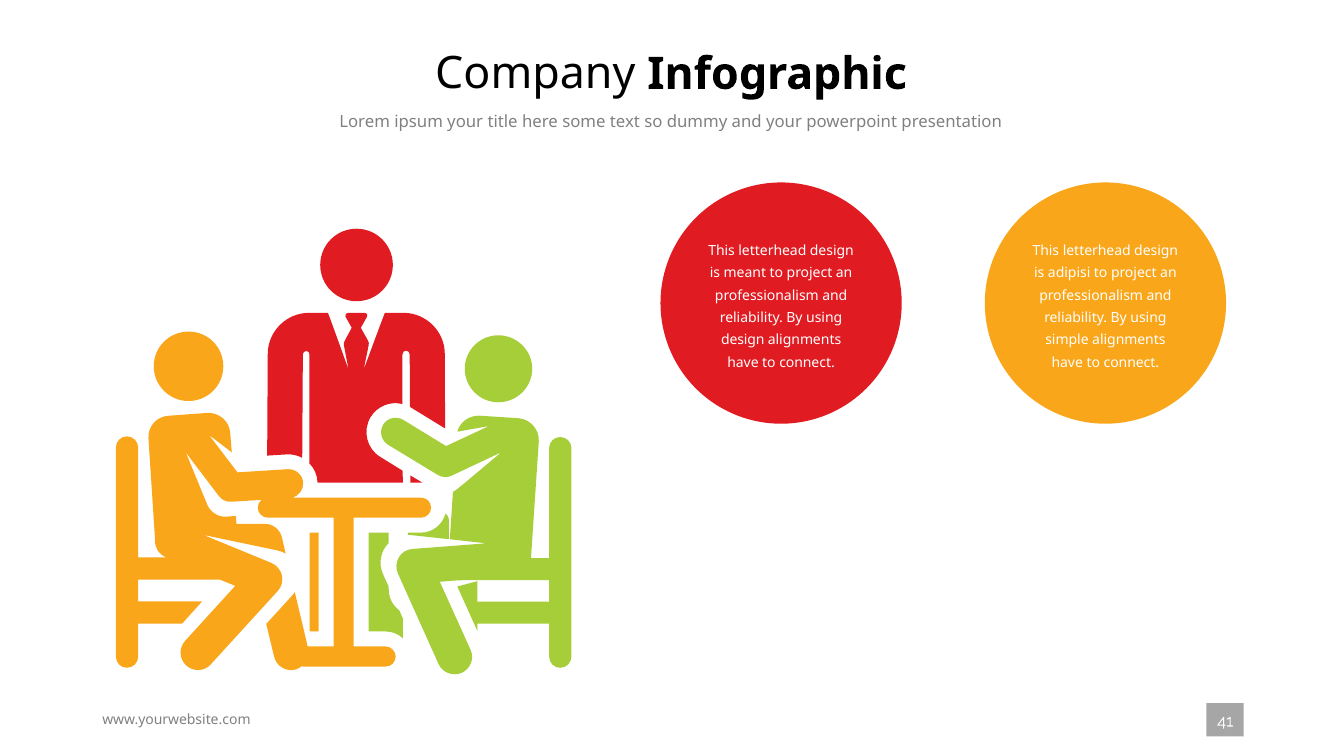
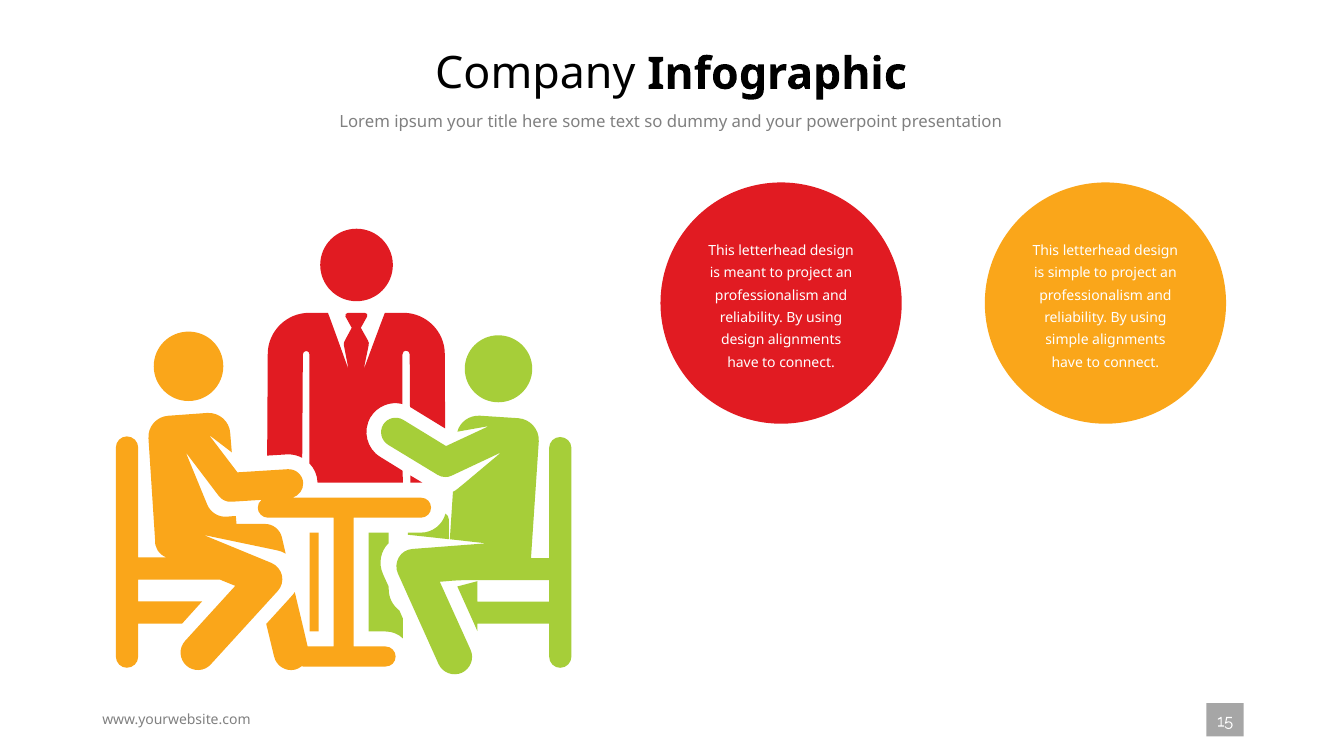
is adipisi: adipisi -> simple
41: 41 -> 15
